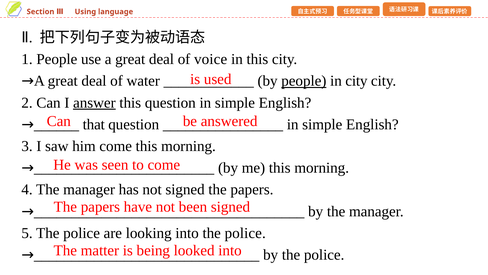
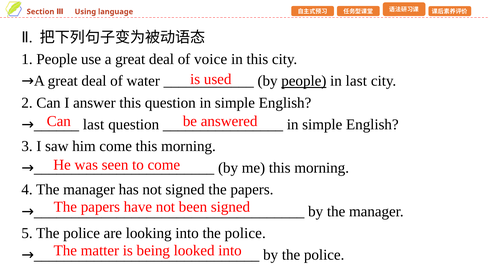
in city: city -> last
answer underline: present -> none
that at (94, 124): that -> last
